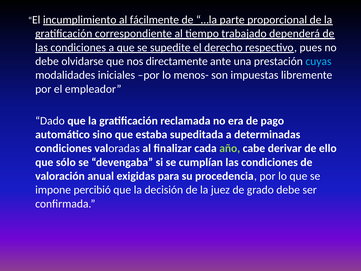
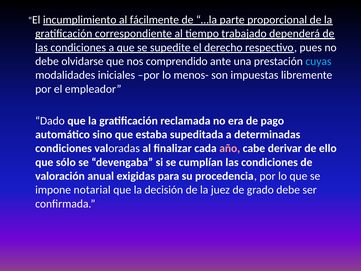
directamente: directamente -> comprendido
año colour: light green -> pink
percibió: percibió -> notarial
